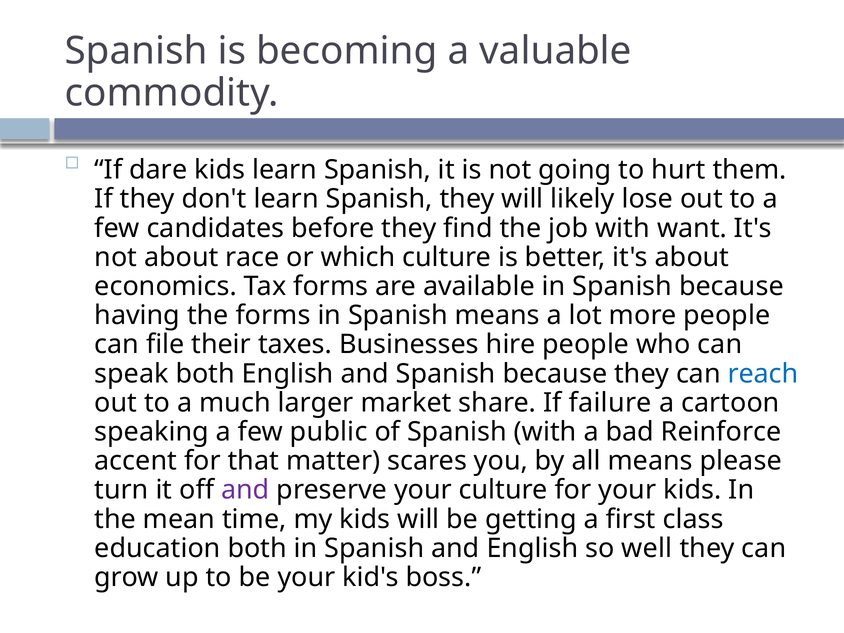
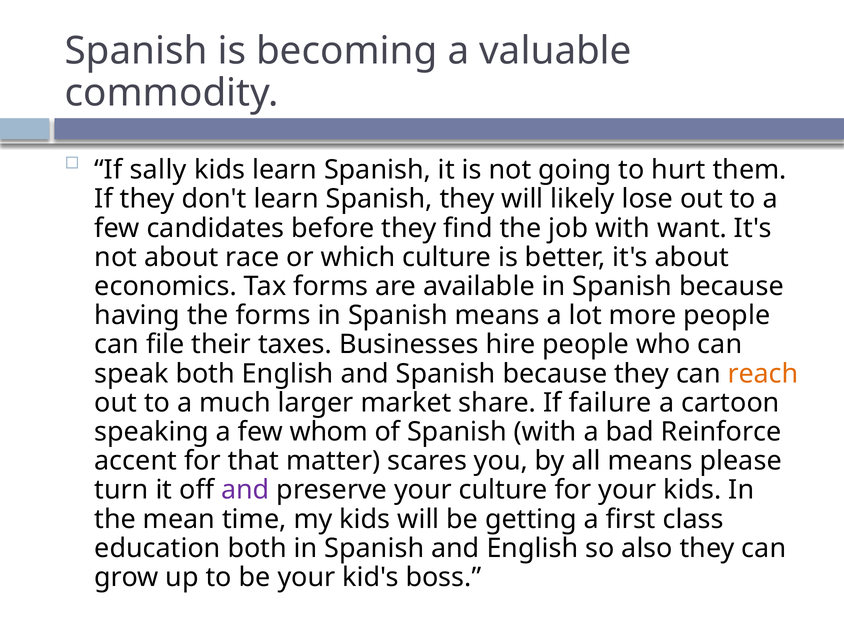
dare: dare -> sally
reach colour: blue -> orange
public: public -> whom
well: well -> also
